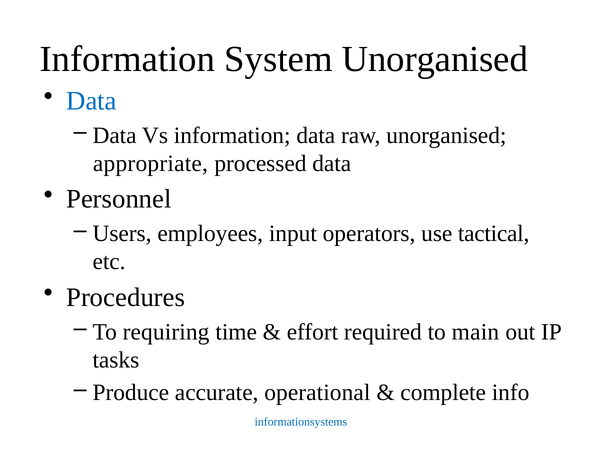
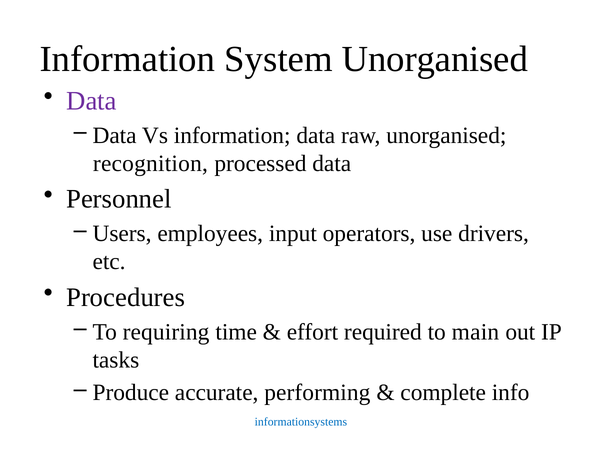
Data at (91, 101) colour: blue -> purple
appropriate: appropriate -> recognition
tactical: tactical -> drivers
operational: operational -> performing
